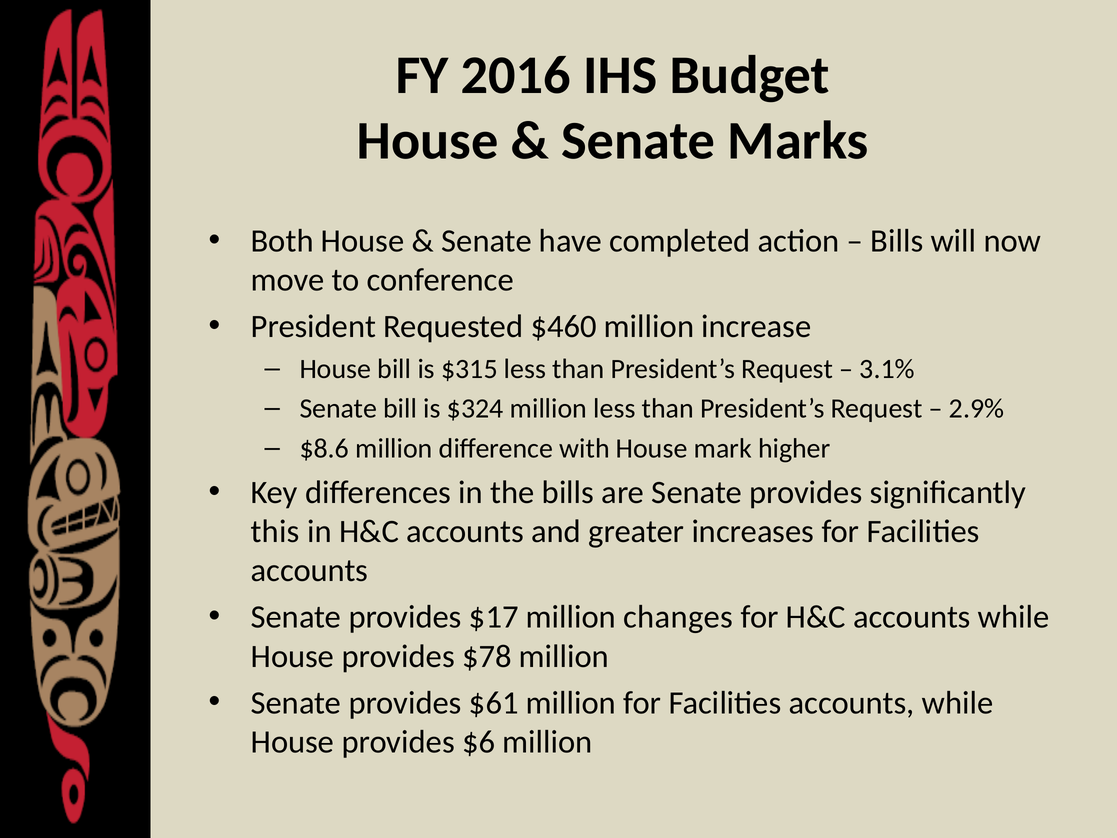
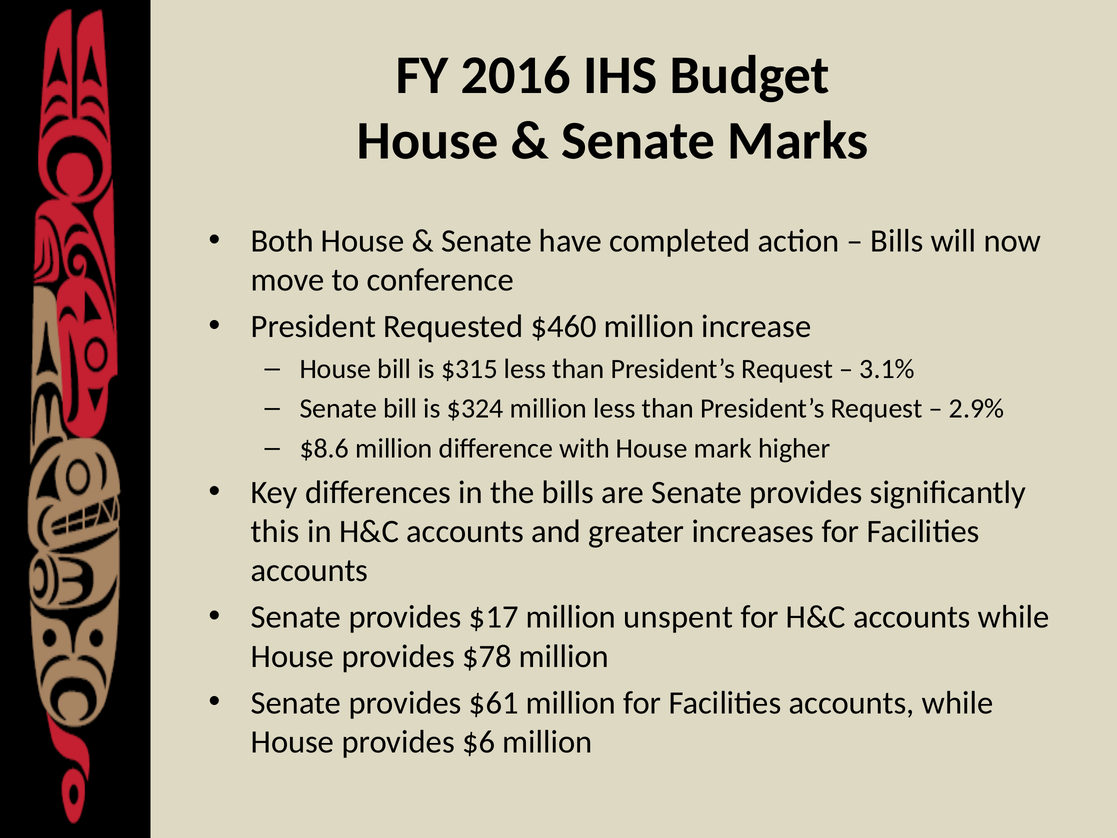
changes: changes -> unspent
